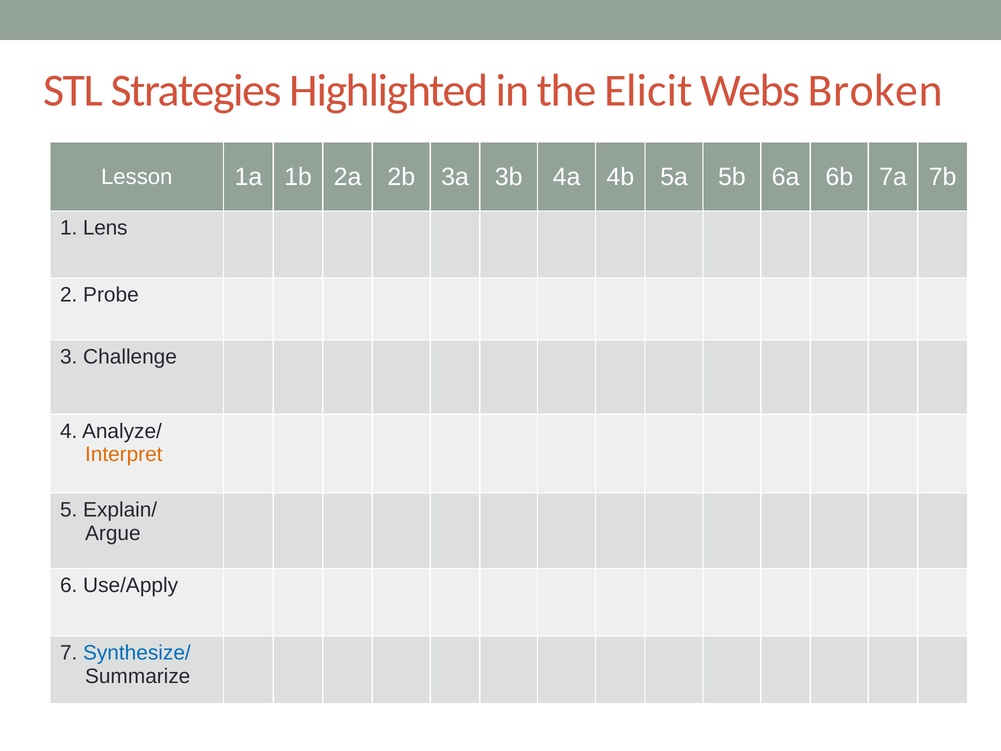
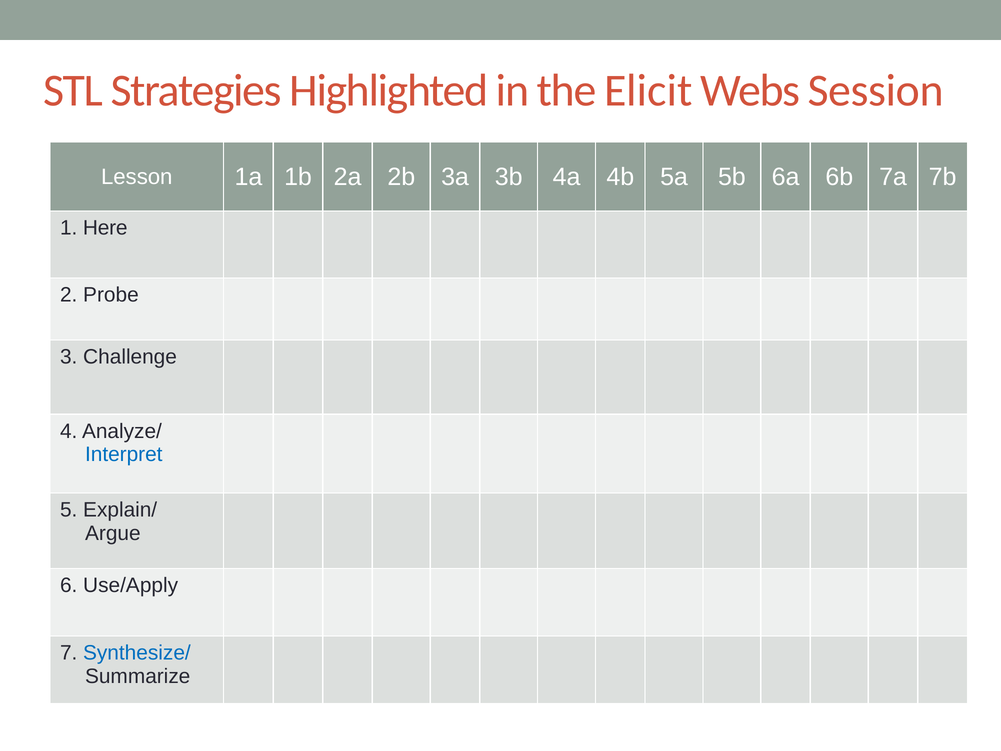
Broken: Broken -> Session
Lens: Lens -> Here
Interpret colour: orange -> blue
